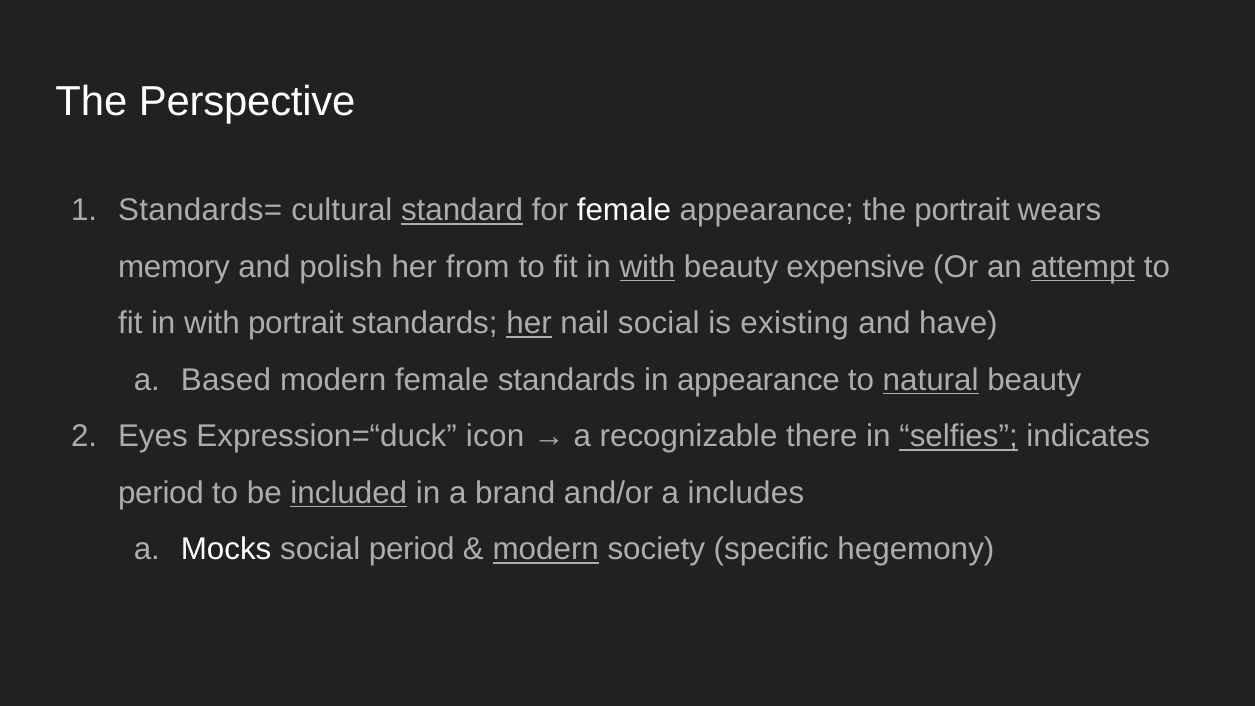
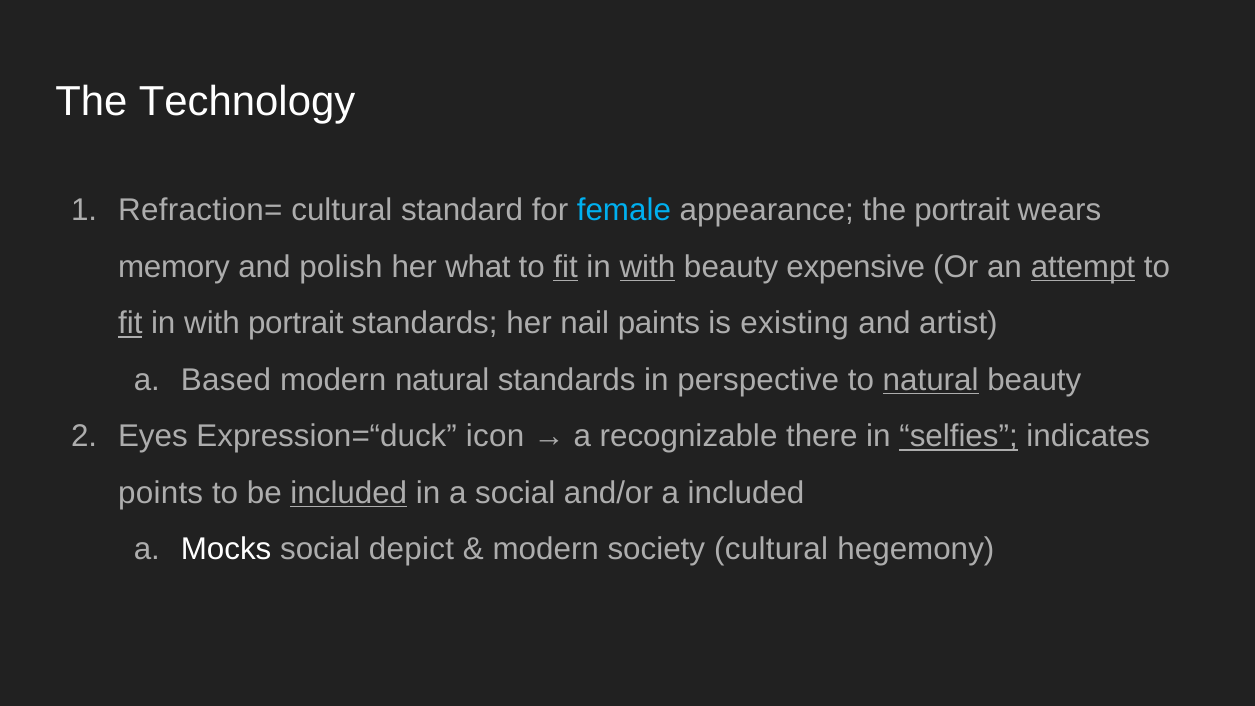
Perspective: Perspective -> Technology
Standards=: Standards= -> Refraction=
standard underline: present -> none
female at (624, 211) colour: white -> light blue
from: from -> what
fit at (566, 267) underline: none -> present
fit at (130, 324) underline: none -> present
her at (529, 324) underline: present -> none
nail social: social -> paints
have: have -> artist
modern female: female -> natural
in appearance: appearance -> perspective
period at (161, 493): period -> points
a brand: brand -> social
a includes: includes -> included
social period: period -> depict
modern at (546, 549) underline: present -> none
society specific: specific -> cultural
